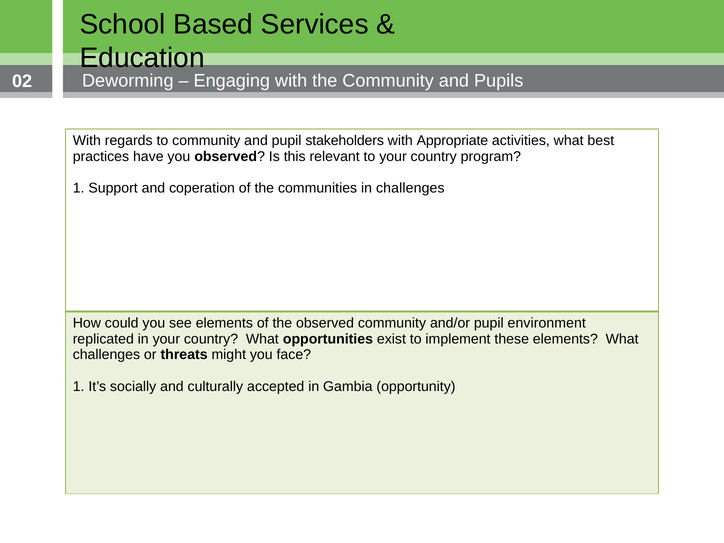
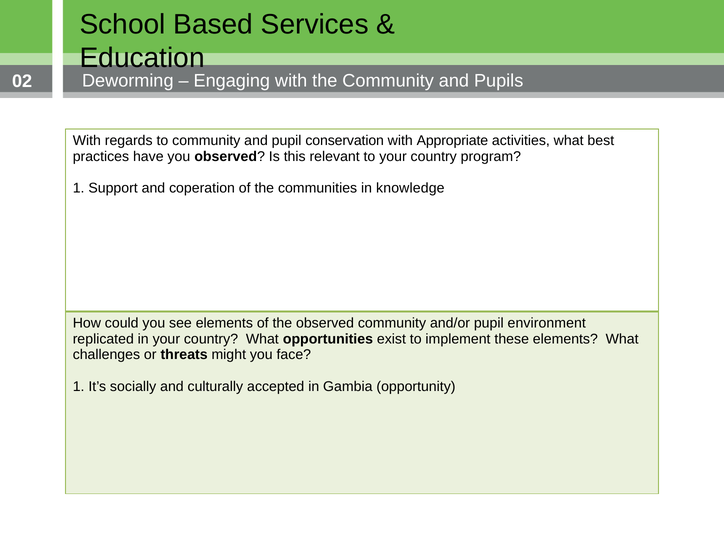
stakeholders: stakeholders -> conservation
in challenges: challenges -> knowledge
